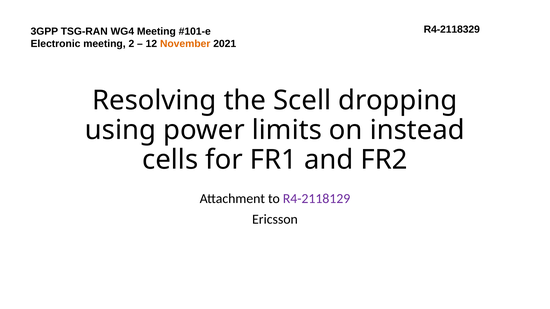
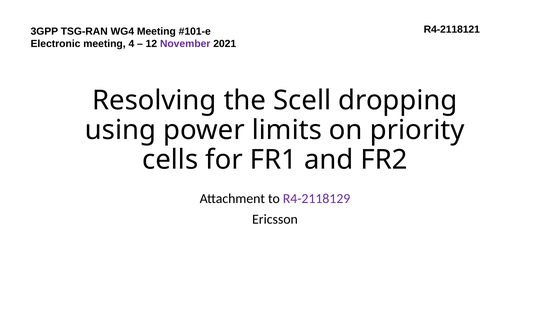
R4-2118329: R4-2118329 -> R4-2118121
2: 2 -> 4
November colour: orange -> purple
instead: instead -> priority
